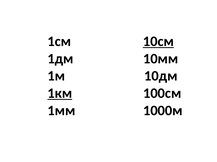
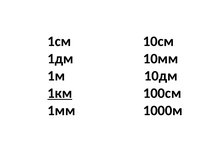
10см underline: present -> none
